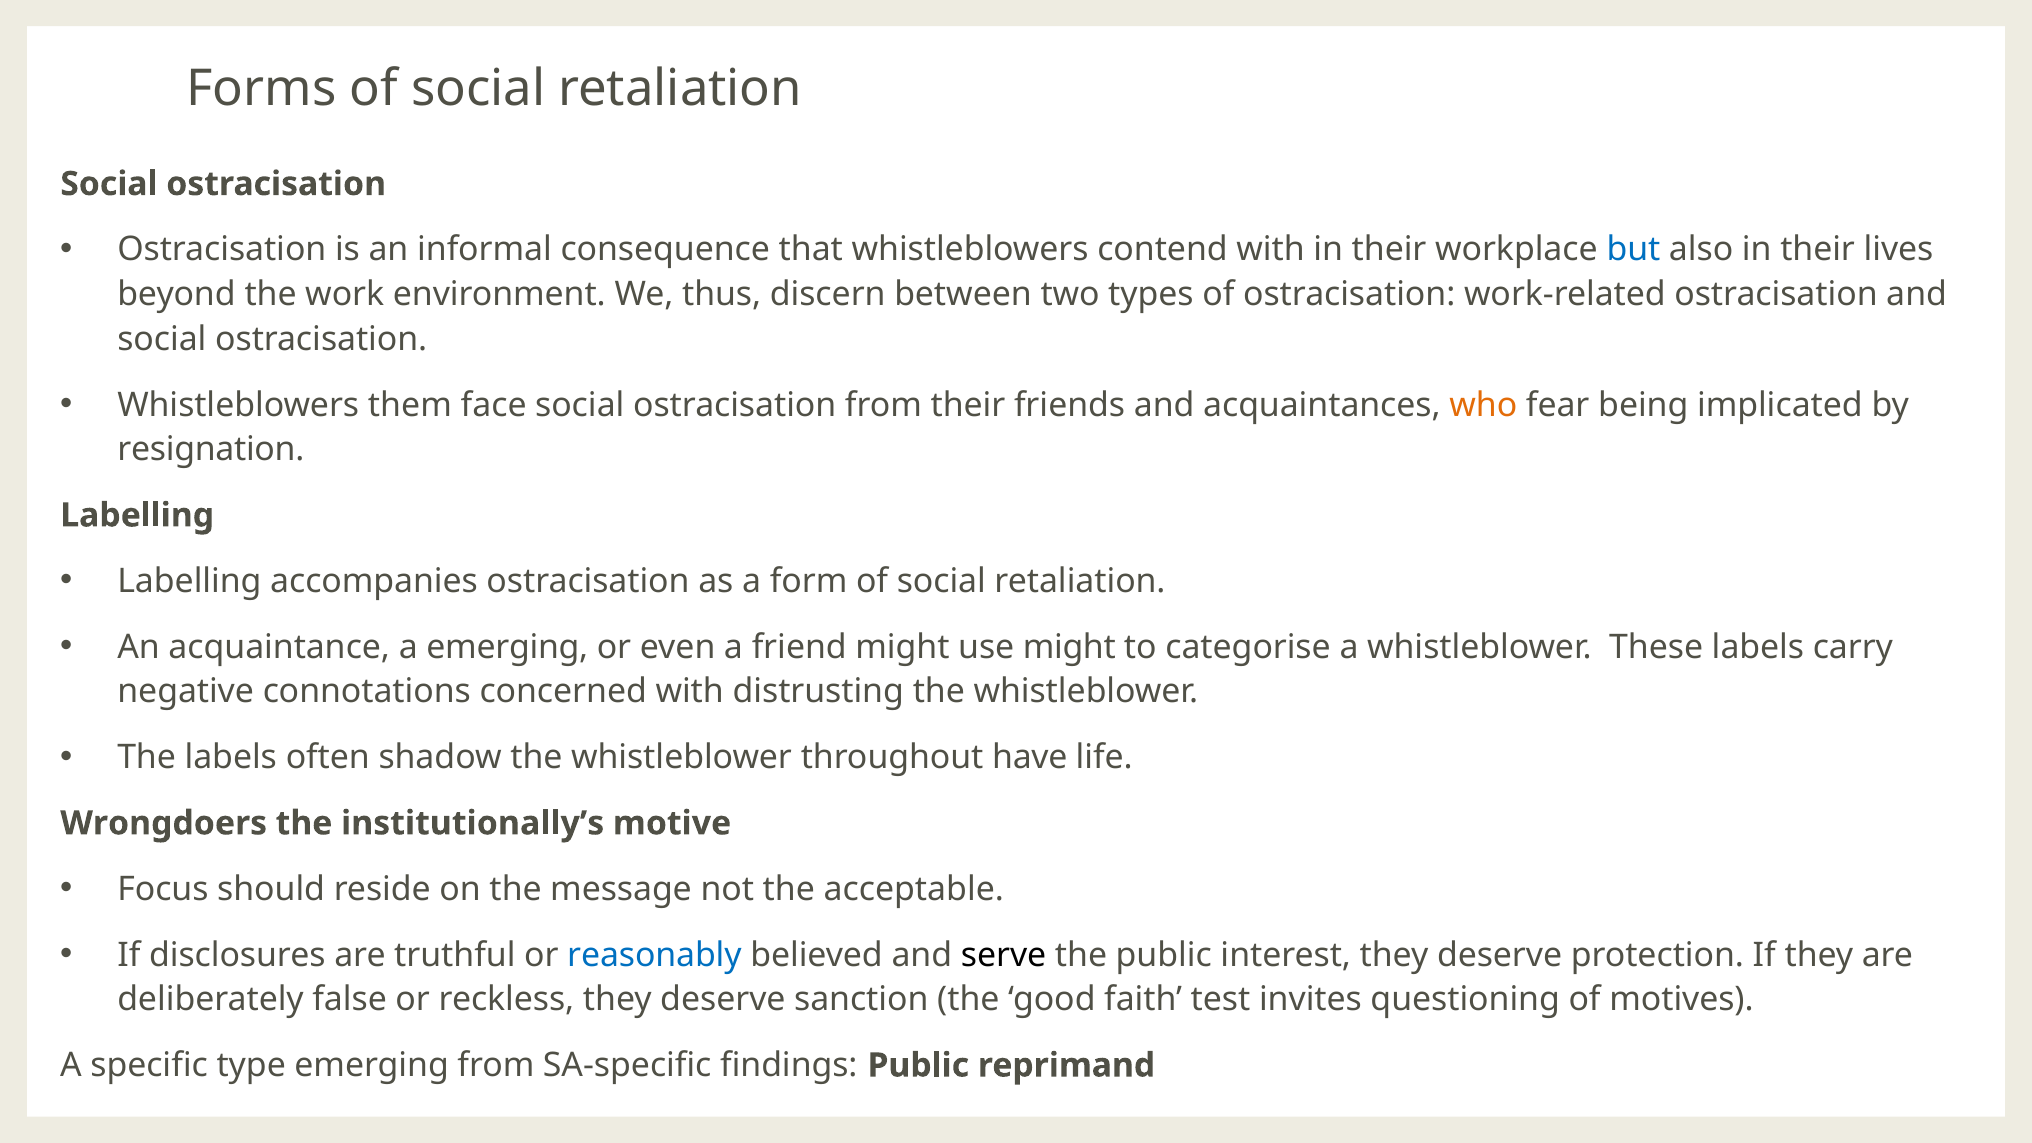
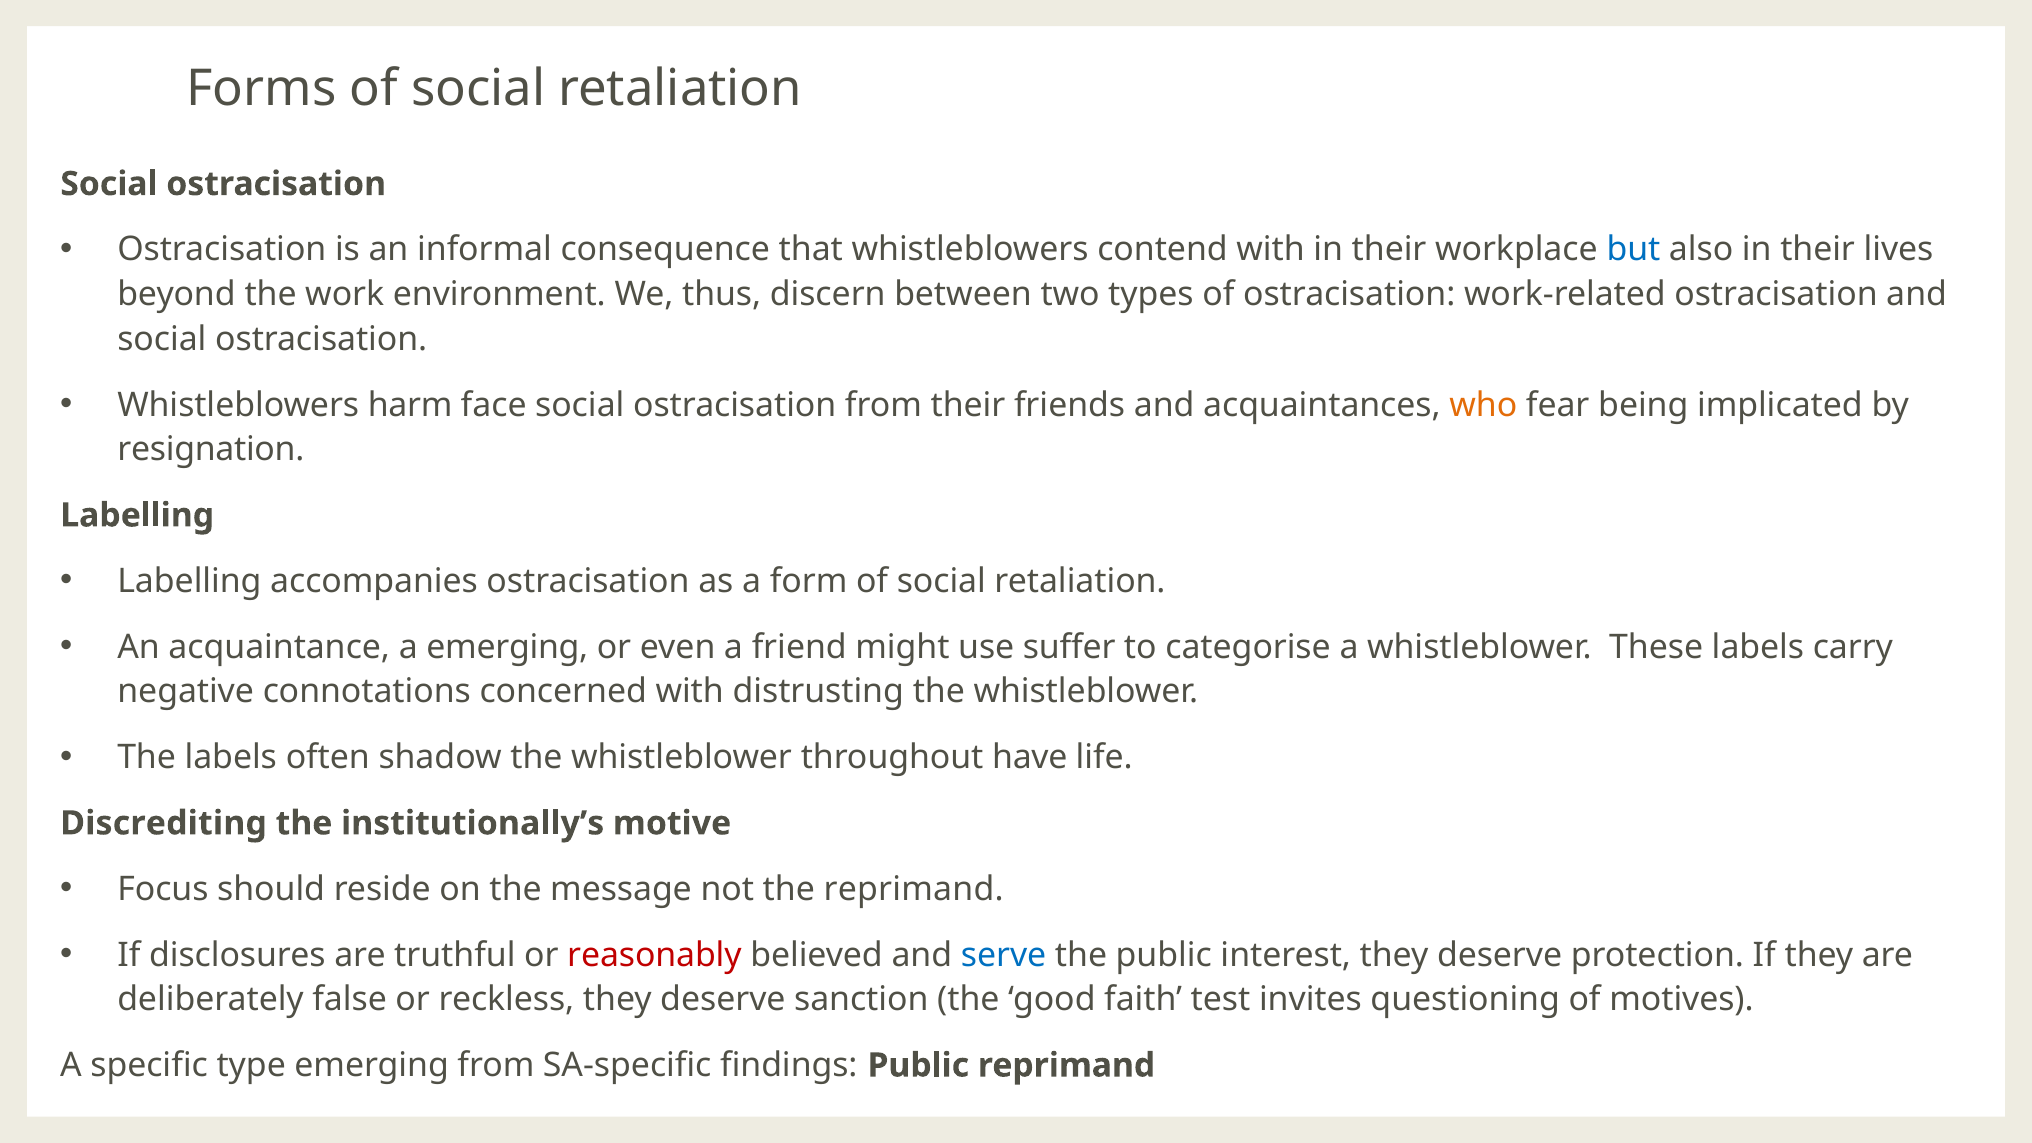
them: them -> harm
use might: might -> suffer
Wrongdoers: Wrongdoers -> Discrediting
the acceptable: acceptable -> reprimand
reasonably colour: blue -> red
serve colour: black -> blue
